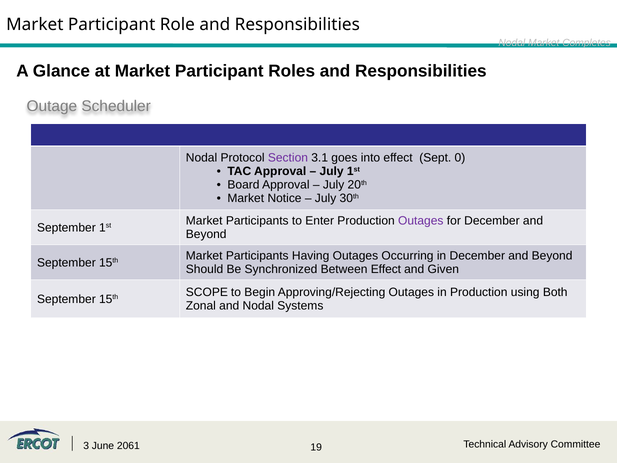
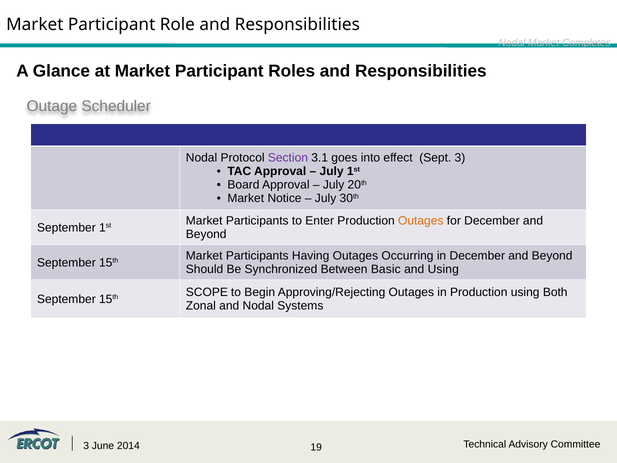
Sept 0: 0 -> 3
Outages at (421, 221) colour: purple -> orange
Between Effect: Effect -> Basic
and Given: Given -> Using
2061: 2061 -> 2014
